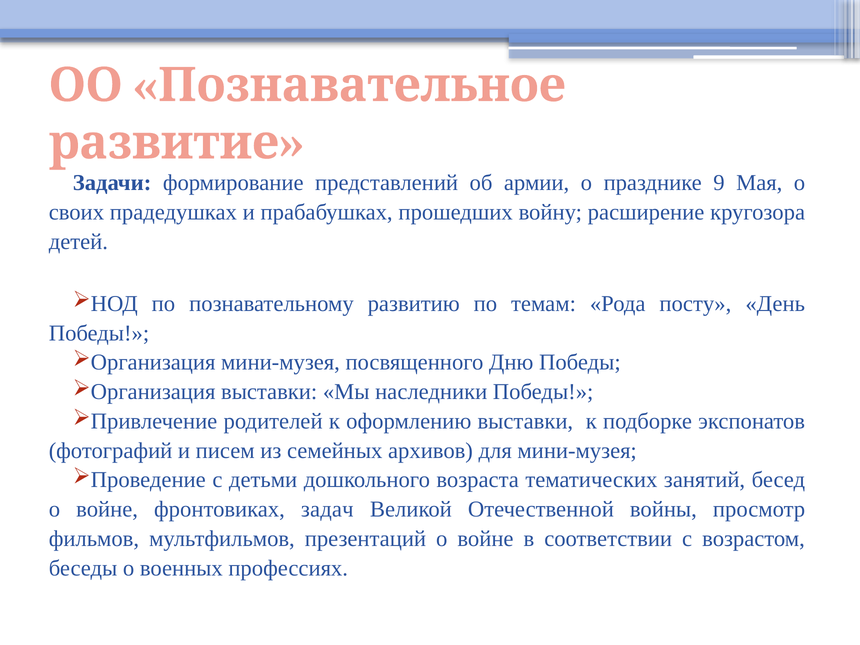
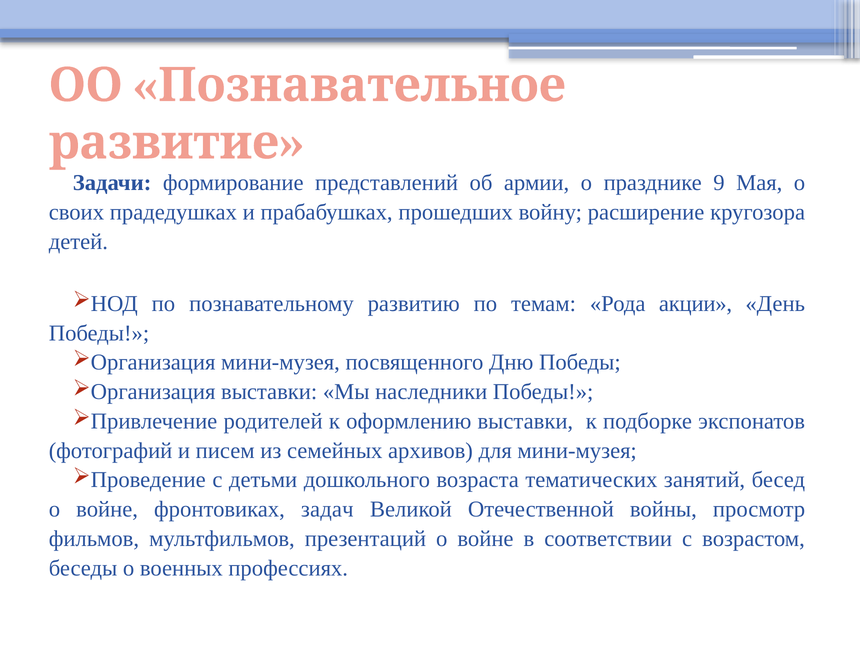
посту: посту -> акции
